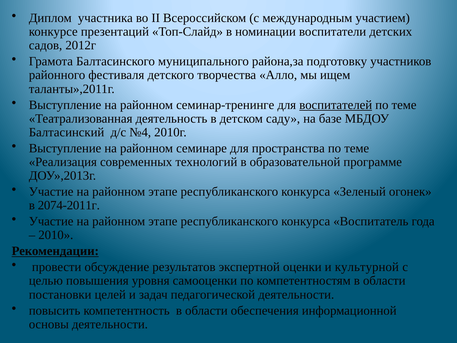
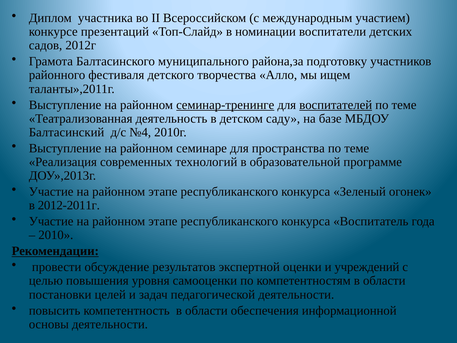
семинар-тренинге underline: none -> present
2074-2011г: 2074-2011г -> 2012-2011г
культурной: культурной -> учреждений
